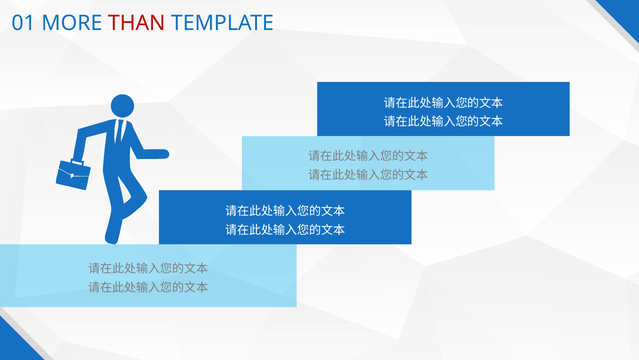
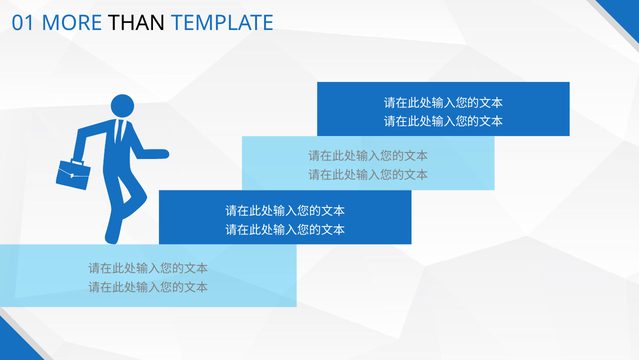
THAN colour: red -> black
